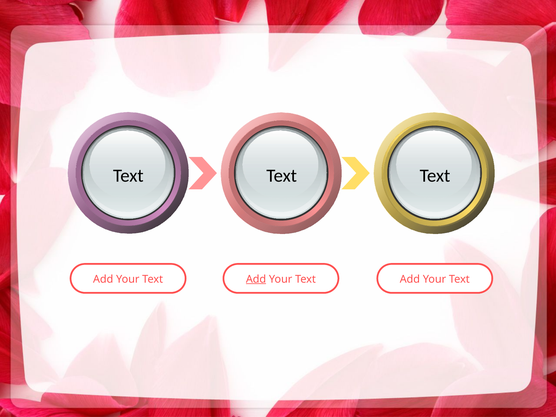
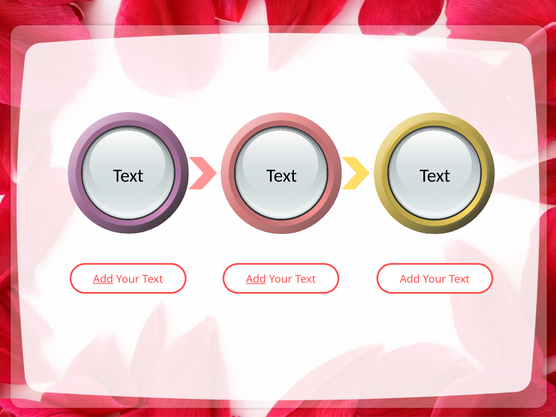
Add at (103, 279) underline: none -> present
